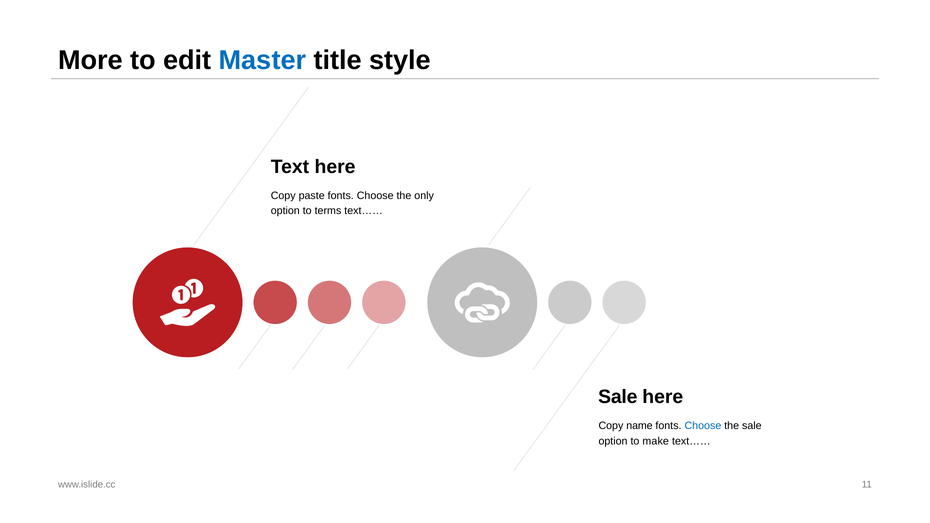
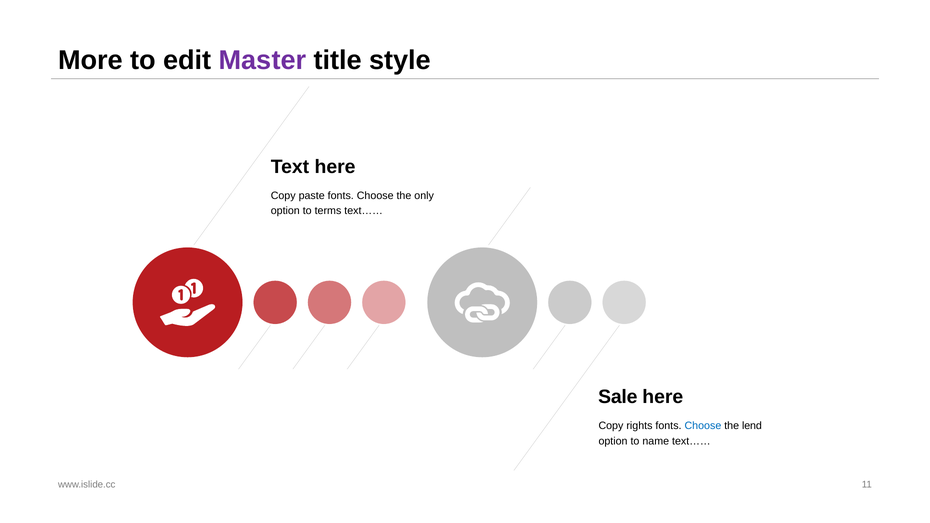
Master colour: blue -> purple
name: name -> rights
the sale: sale -> lend
make: make -> name
